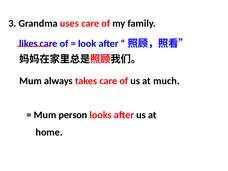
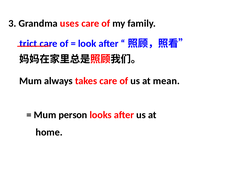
likes: likes -> trict
much: much -> mean
